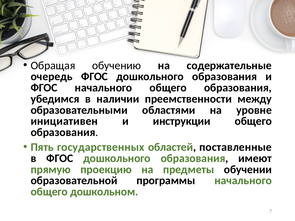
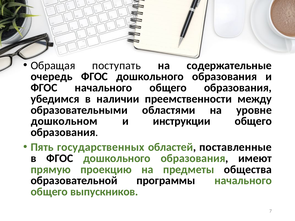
обучению: обучению -> поступать
инициативен: инициативен -> дошкольном
обучении: обучении -> общества
дошкольном: дошкольном -> выпускников
